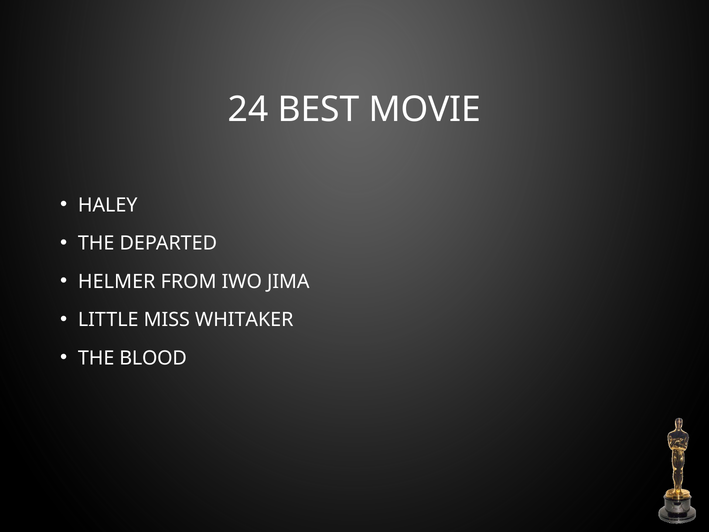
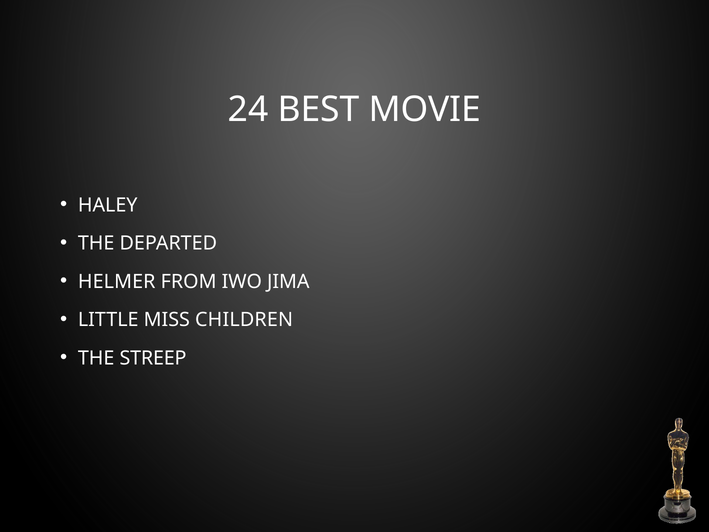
WHITAKER: WHITAKER -> CHILDREN
BLOOD: BLOOD -> STREEP
